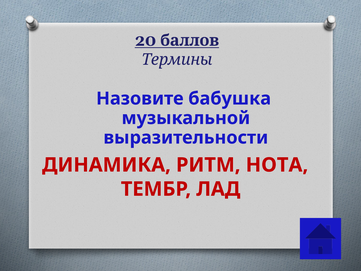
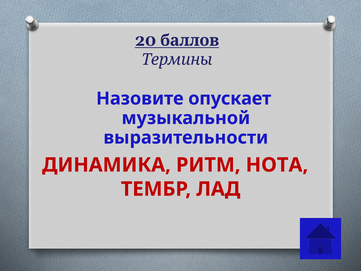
бабушка: бабушка -> опускает
